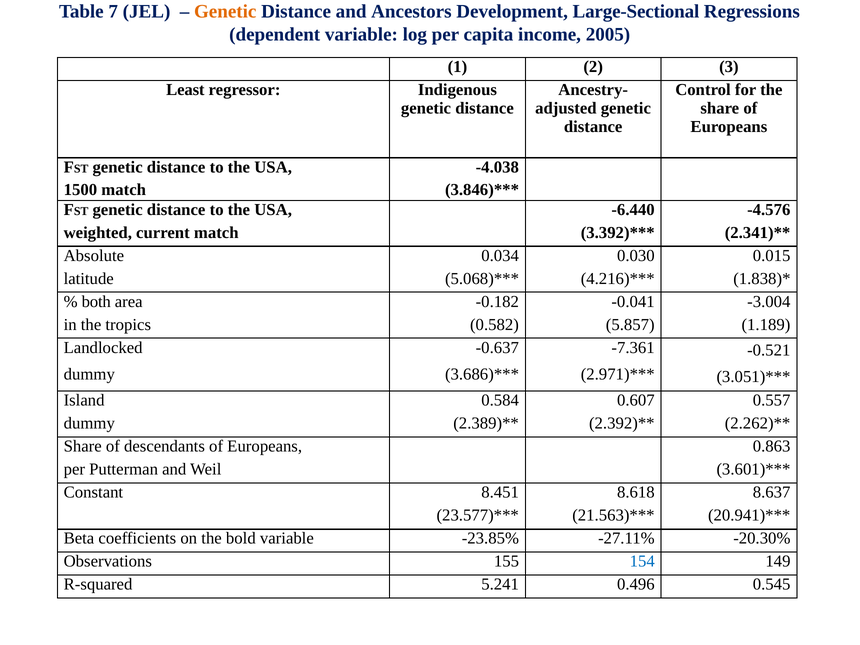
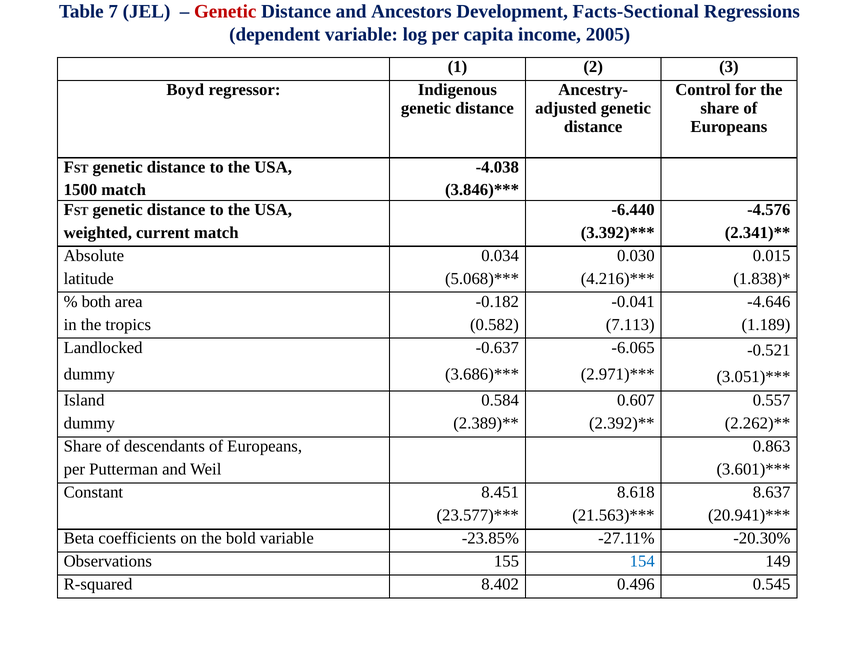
Genetic at (225, 11) colour: orange -> red
Large-Sectional: Large-Sectional -> Facts-Sectional
Least: Least -> Boyd
-3.004: -3.004 -> -4.646
5.857: 5.857 -> 7.113
-7.361: -7.361 -> -6.065
5.241: 5.241 -> 8.402
